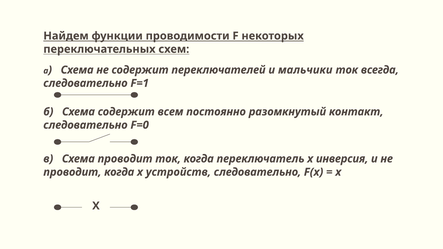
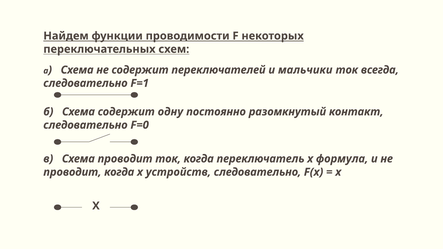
всем: всем -> одну
инверсия: инверсия -> формула
